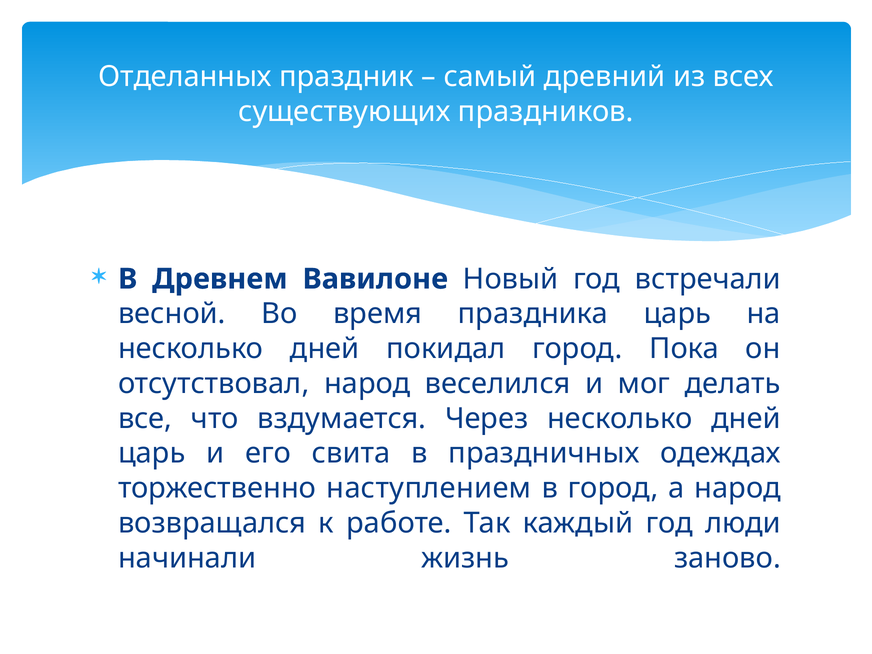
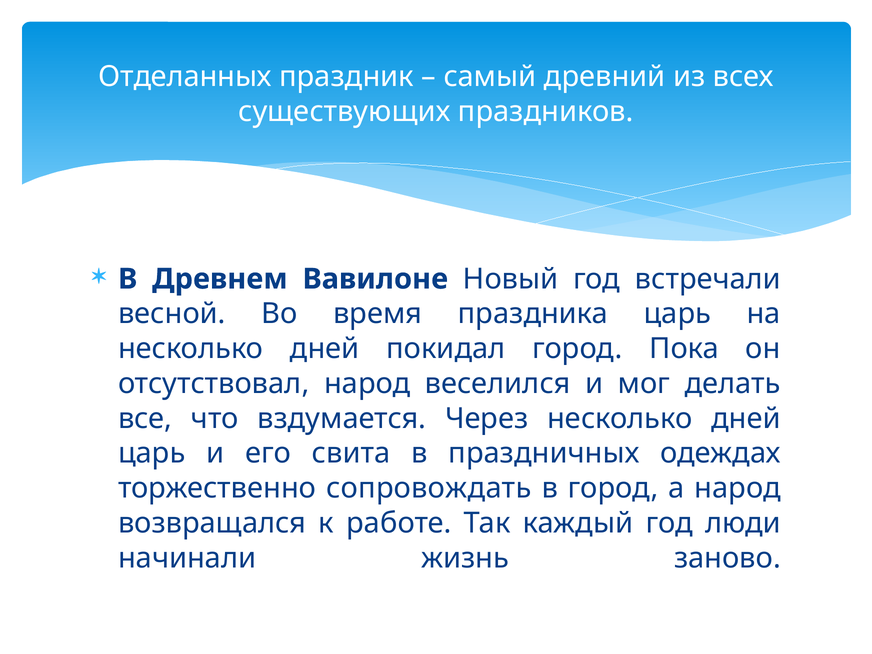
наступлением: наступлением -> сопровождать
